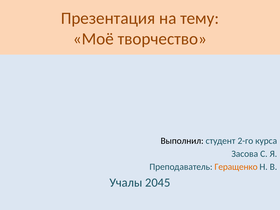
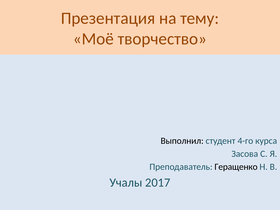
2-го: 2-го -> 4-го
Геращенко colour: orange -> black
2045: 2045 -> 2017
